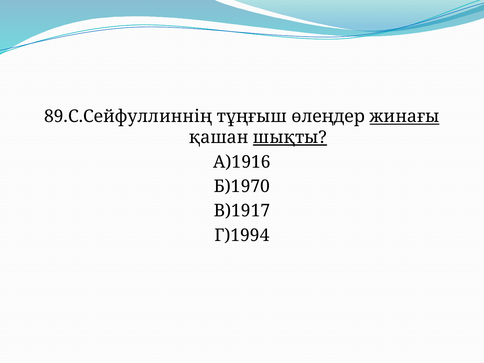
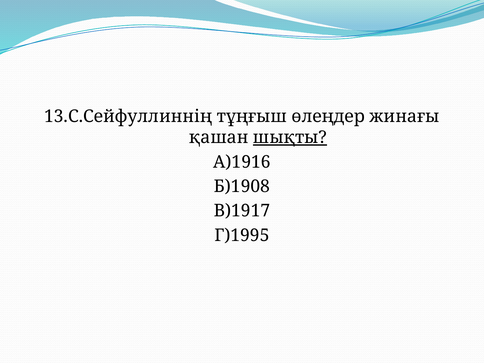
89.С.Сейфуллиннің: 89.С.Сейфуллиннің -> 13.С.Сейфуллиннің
жинағы underline: present -> none
Б)1970: Б)1970 -> Б)1908
Г)1994: Г)1994 -> Г)1995
